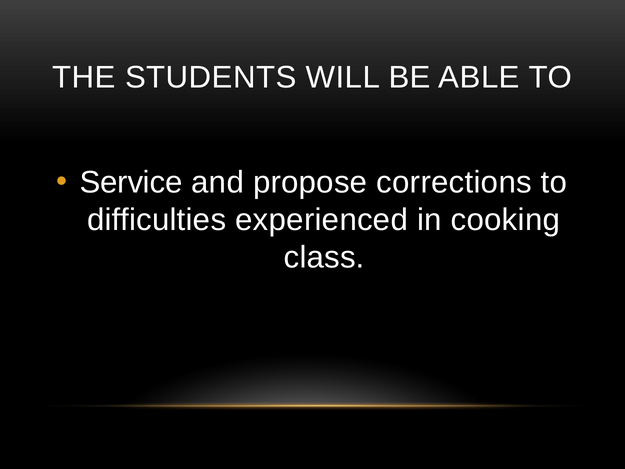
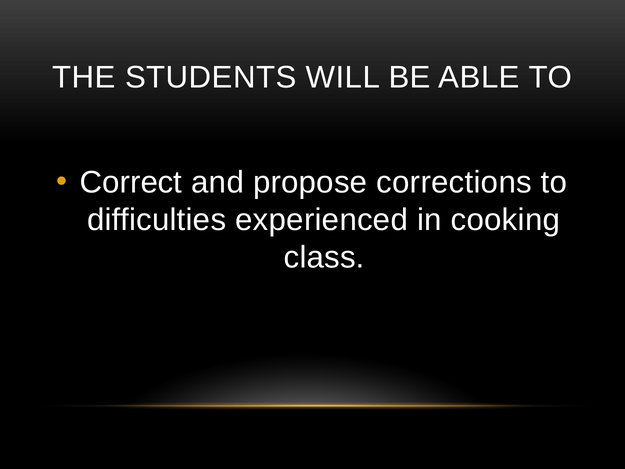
Service: Service -> Correct
